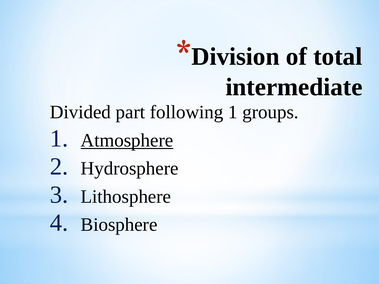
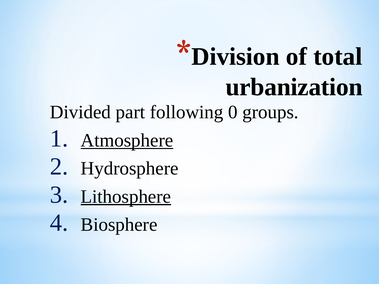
intermediate: intermediate -> urbanization
following 1: 1 -> 0
Lithosphere underline: none -> present
